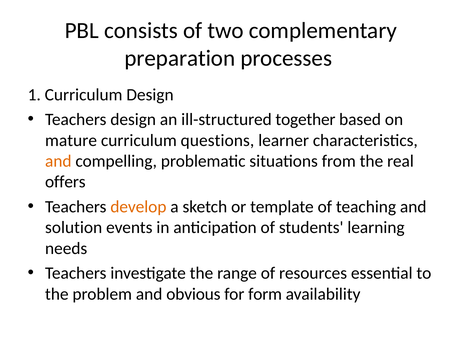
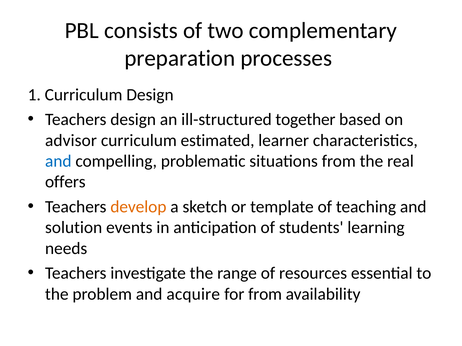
mature: mature -> advisor
questions: questions -> estimated
and at (58, 161) colour: orange -> blue
obvious: obvious -> acquire
for form: form -> from
